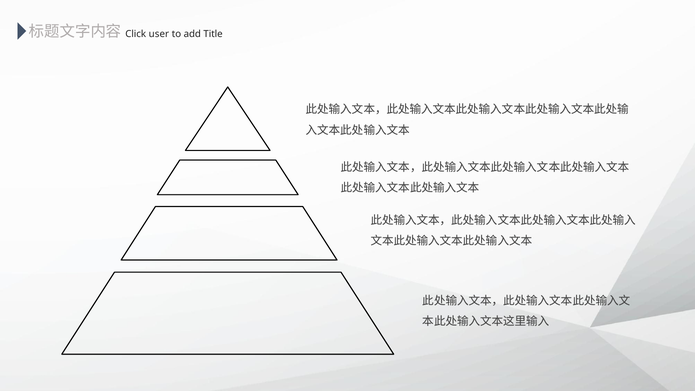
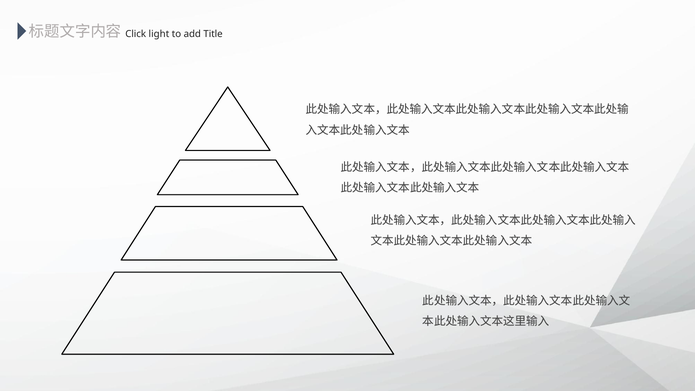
user: user -> light
